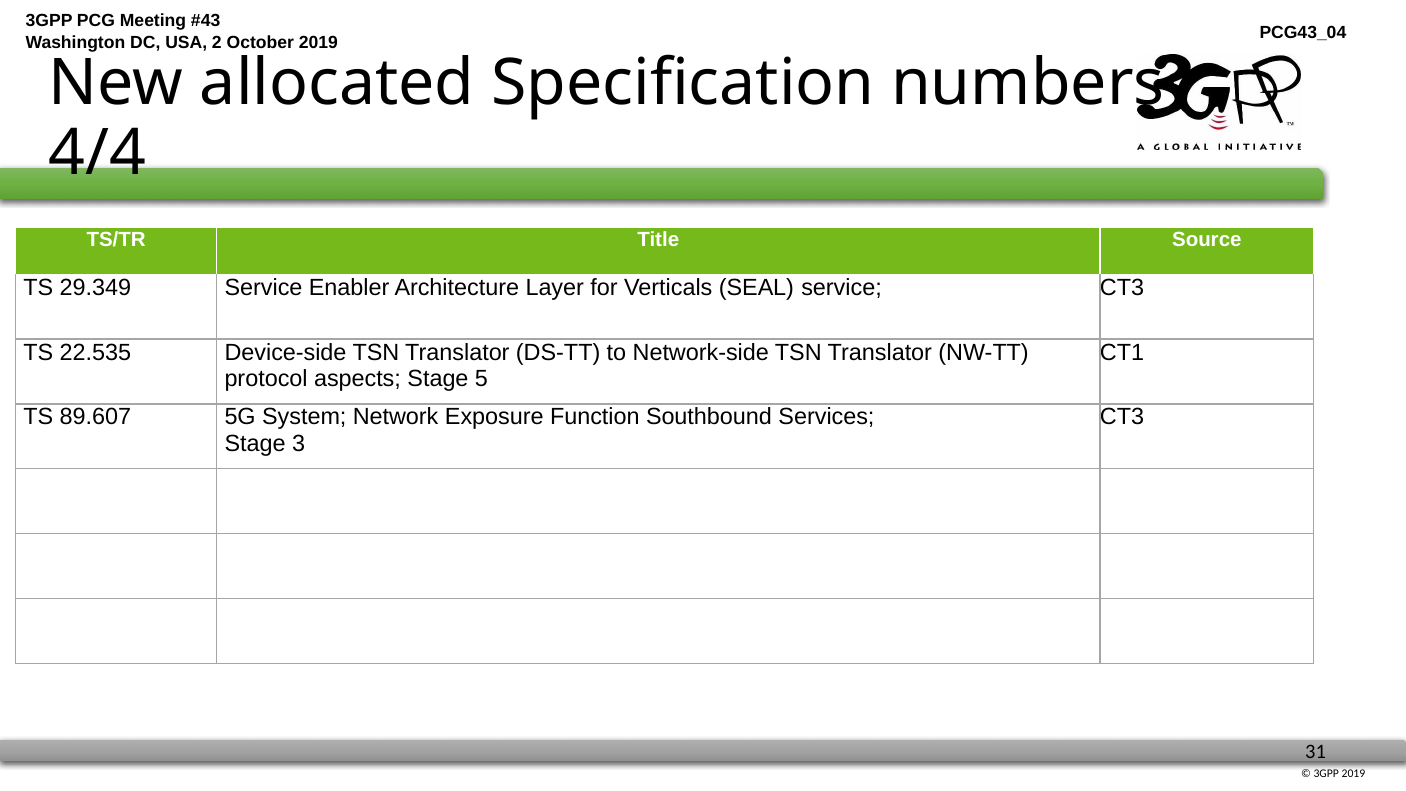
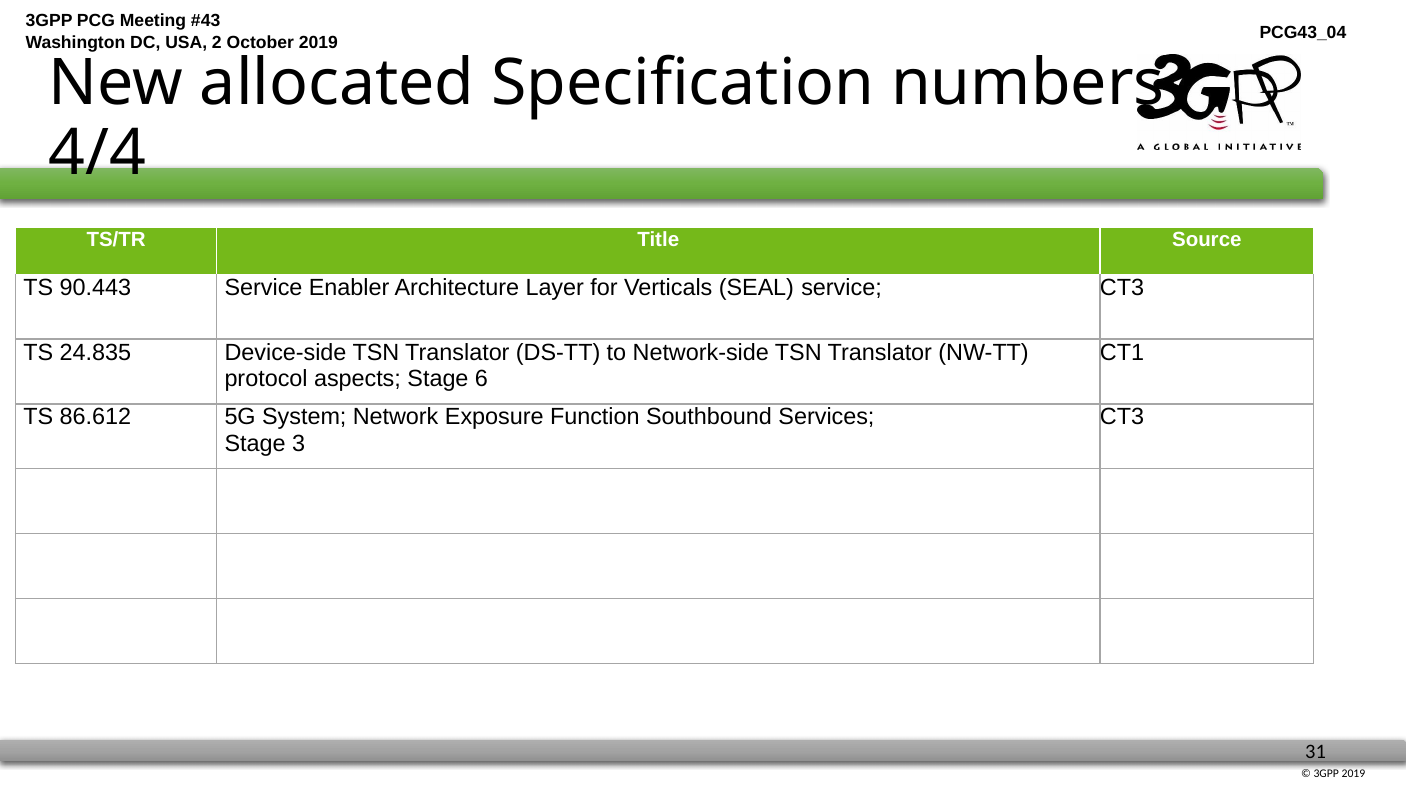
29.349: 29.349 -> 90.443
22.535: 22.535 -> 24.835
5: 5 -> 6
89.607: 89.607 -> 86.612
